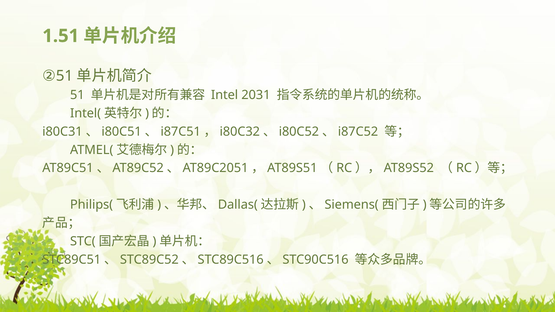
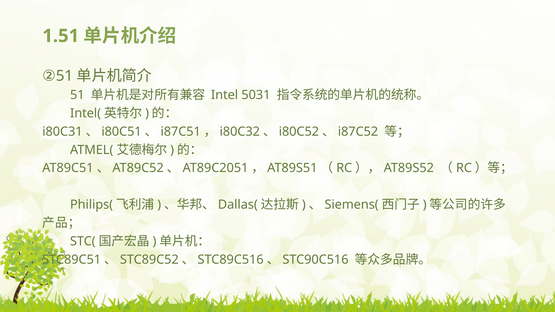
2031: 2031 -> 5031
